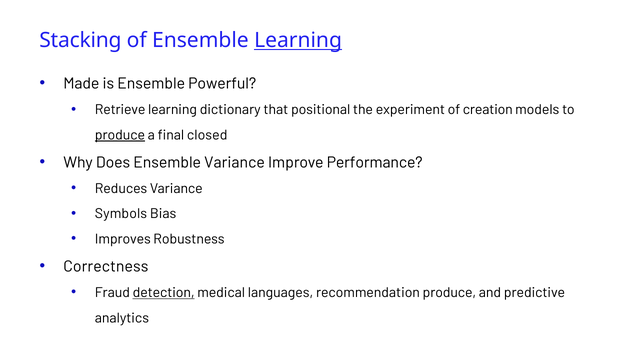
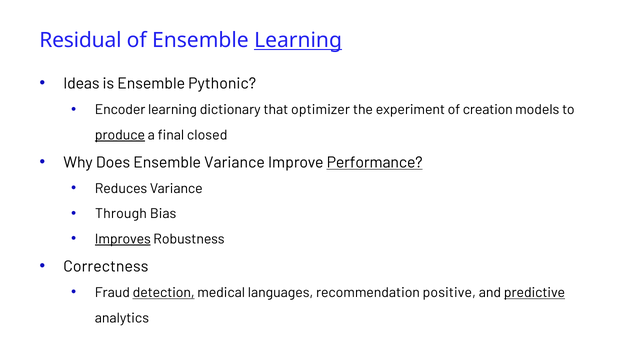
Stacking: Stacking -> Residual
Made: Made -> Ideas
Powerful: Powerful -> Pythonic
Retrieve: Retrieve -> Encoder
positional: positional -> optimizer
Performance underline: none -> present
Symbols: Symbols -> Through
Improves underline: none -> present
recommendation produce: produce -> positive
predictive underline: none -> present
